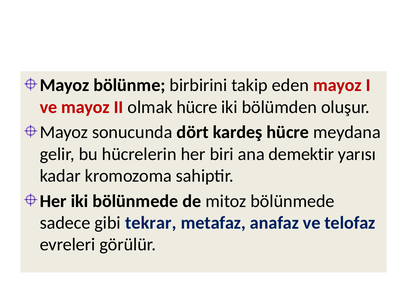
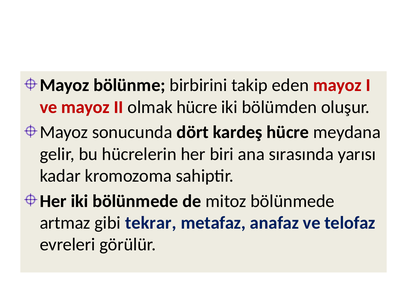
demektir: demektir -> sırasında
sadece: sadece -> artmaz
